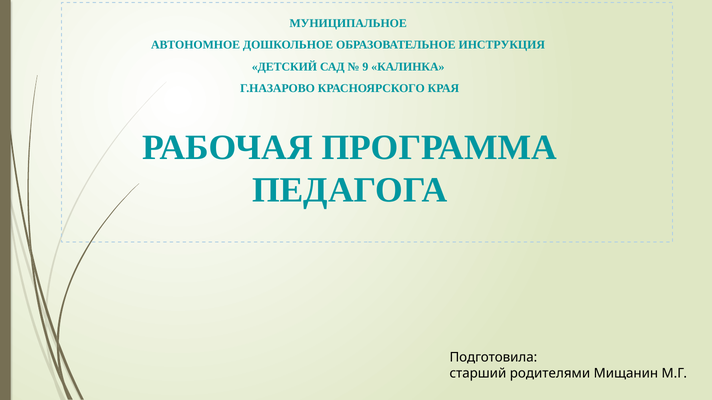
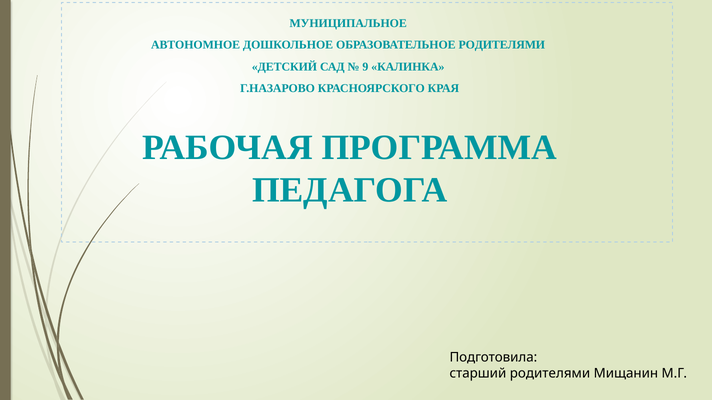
ОБРАЗОВАТЕЛЬНОЕ ИНСТРУКЦИЯ: ИНСТРУКЦИЯ -> РОДИТЕЛЯМИ
